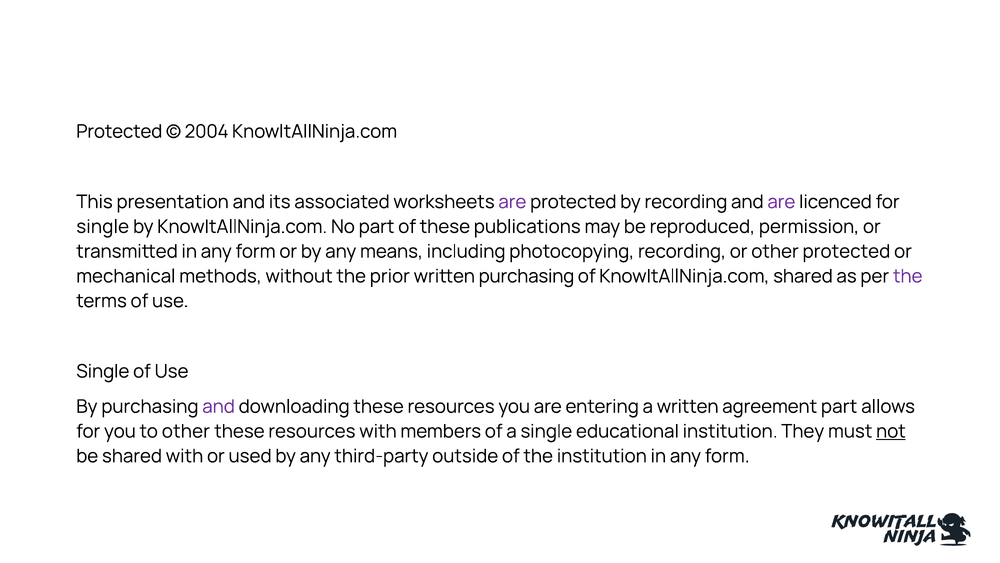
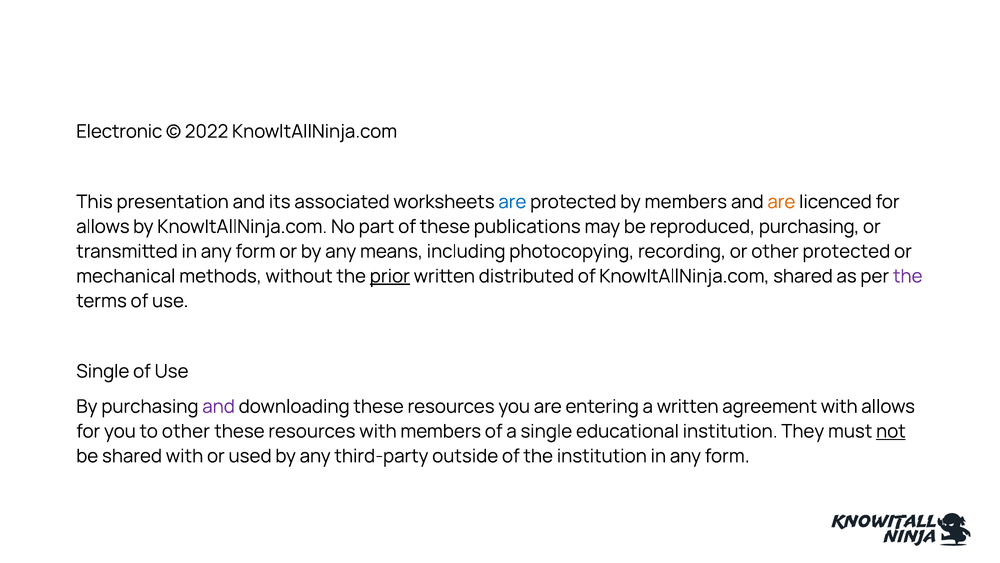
Protected at (119, 131): Protected -> Electronic
2004: 2004 -> 2022
are at (512, 202) colour: purple -> blue
by recording: recording -> members
are at (781, 202) colour: purple -> orange
single at (103, 226): single -> allows
reproduced permission: permission -> purchasing
prior underline: none -> present
written purchasing: purchasing -> distributed
agreement part: part -> with
